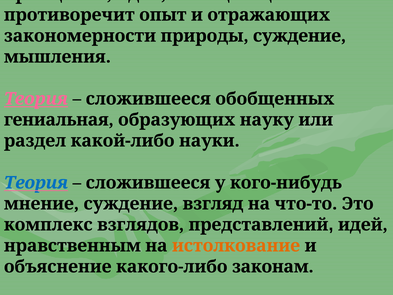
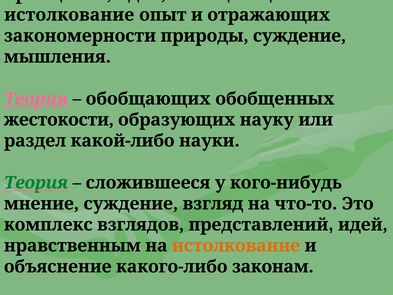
противоречит at (69, 15): противоречит -> истолкование
сложившееся at (148, 99): сложившееся -> обобщающих
гениальная: гениальная -> жестокости
Теория at (36, 183) colour: blue -> green
